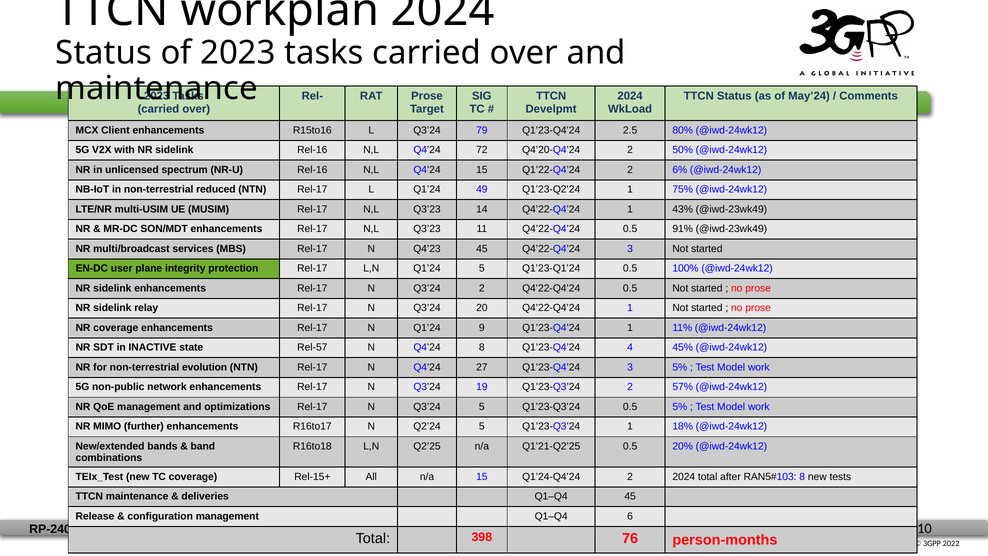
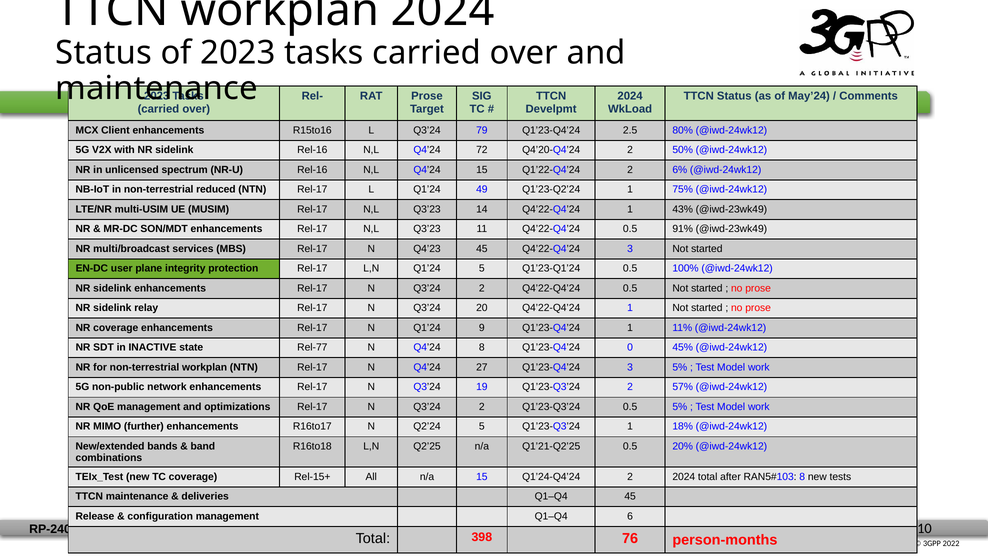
Rel-57: Rel-57 -> Rel-77
4: 4 -> 0
non-terrestrial evolution: evolution -> workplan
5 at (482, 407): 5 -> 2
